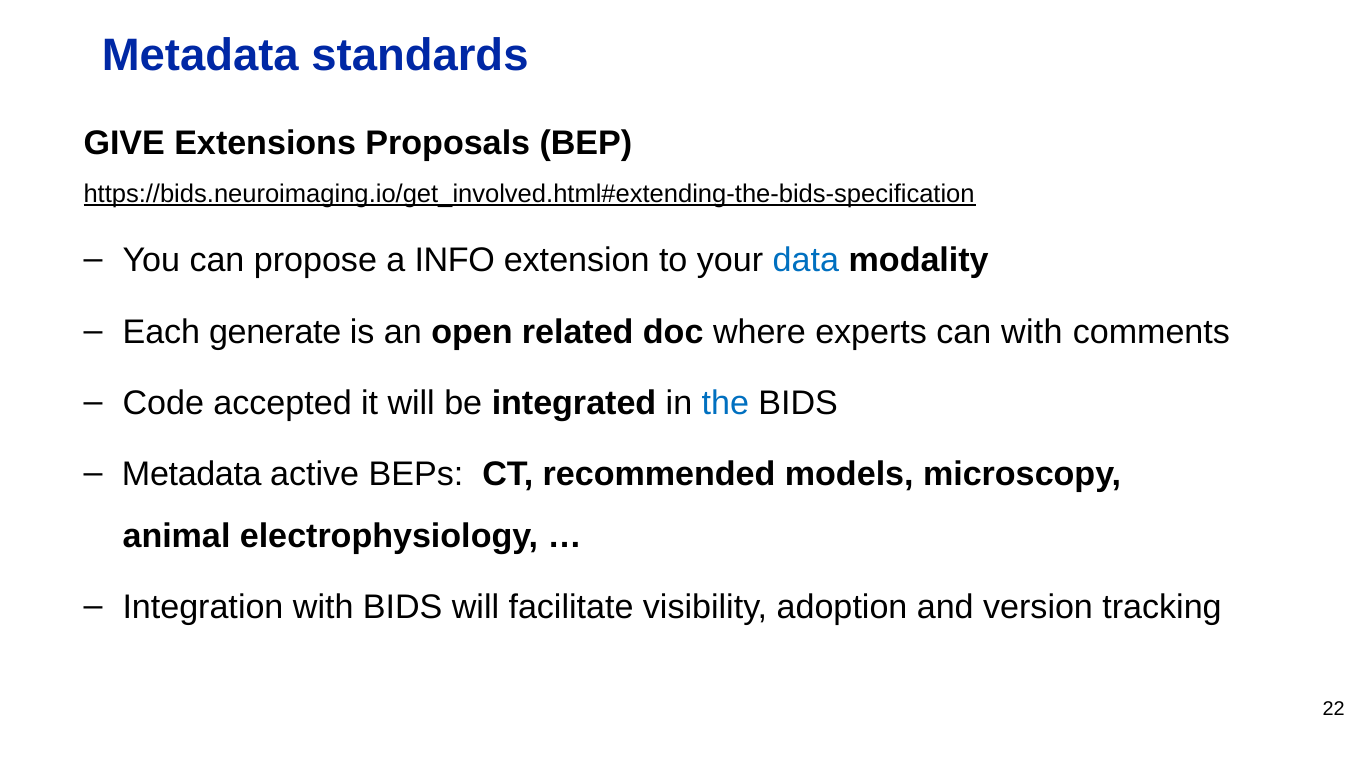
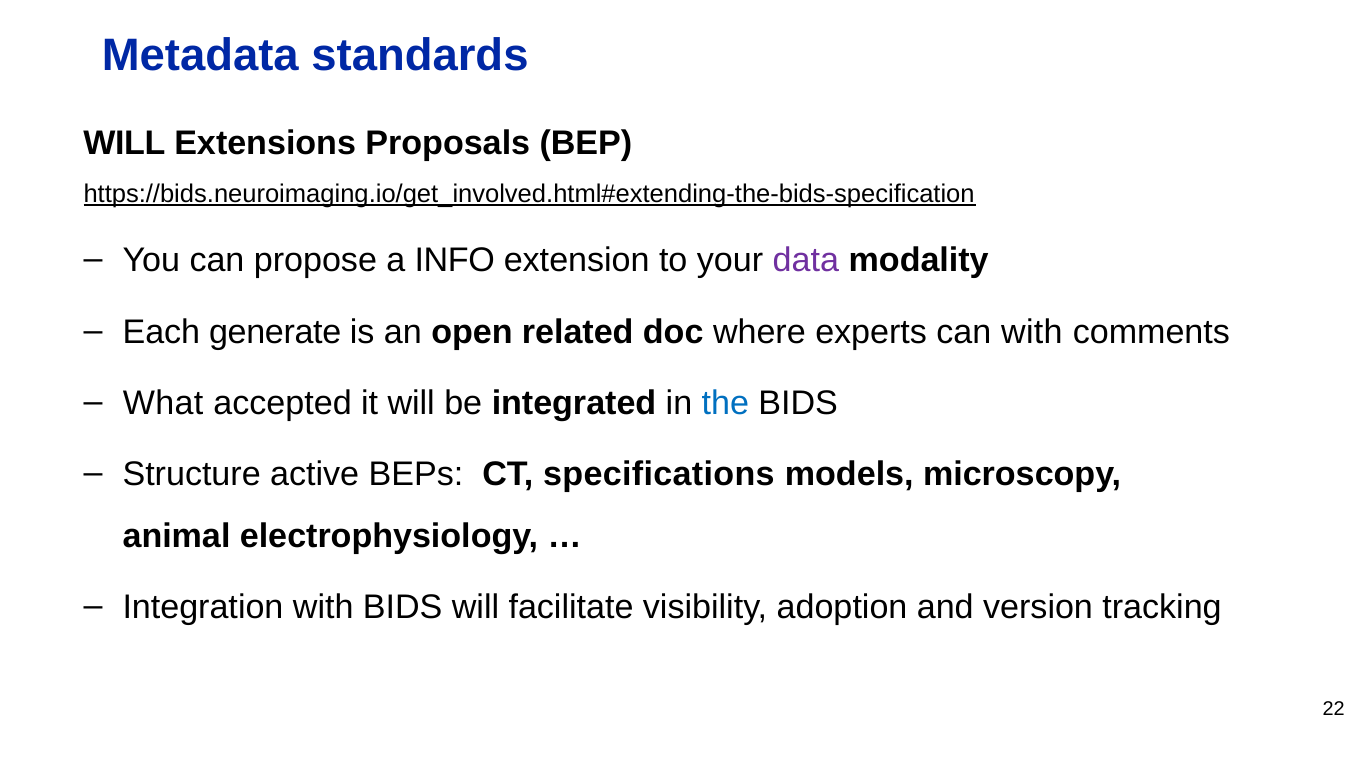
GIVE at (124, 143): GIVE -> WILL
data colour: blue -> purple
Code: Code -> What
Metadata at (192, 474): Metadata -> Structure
recommended: recommended -> specifications
